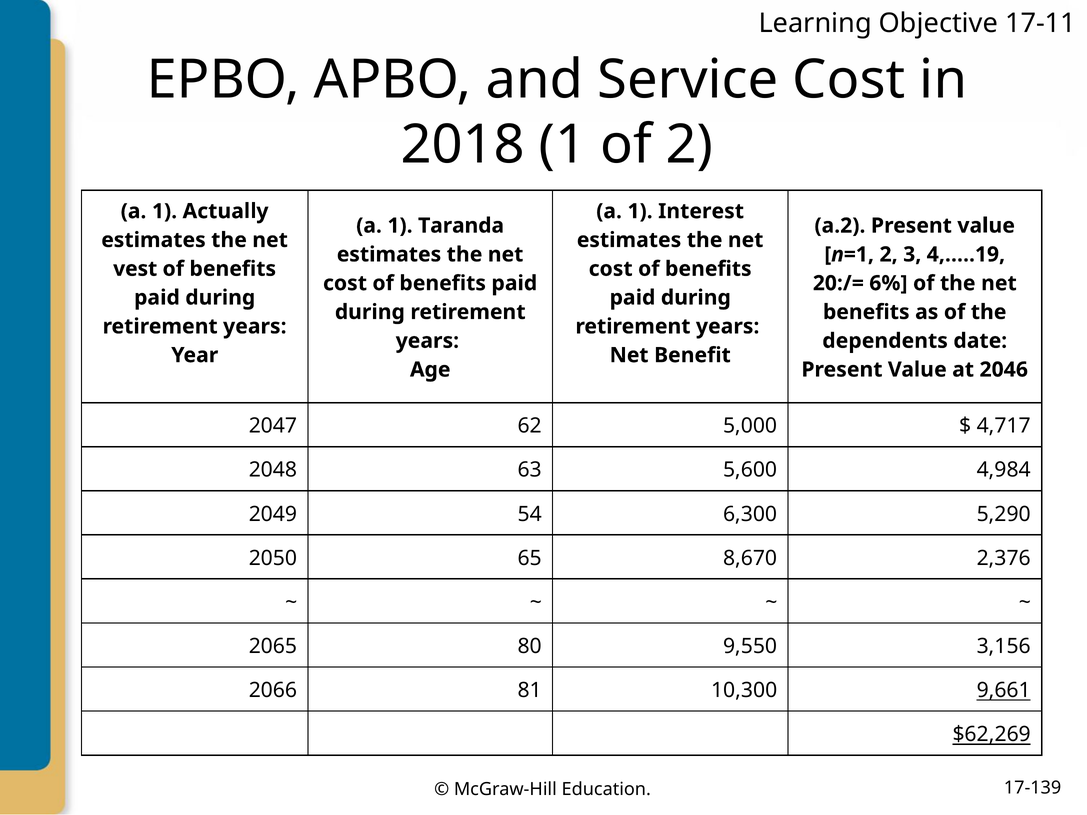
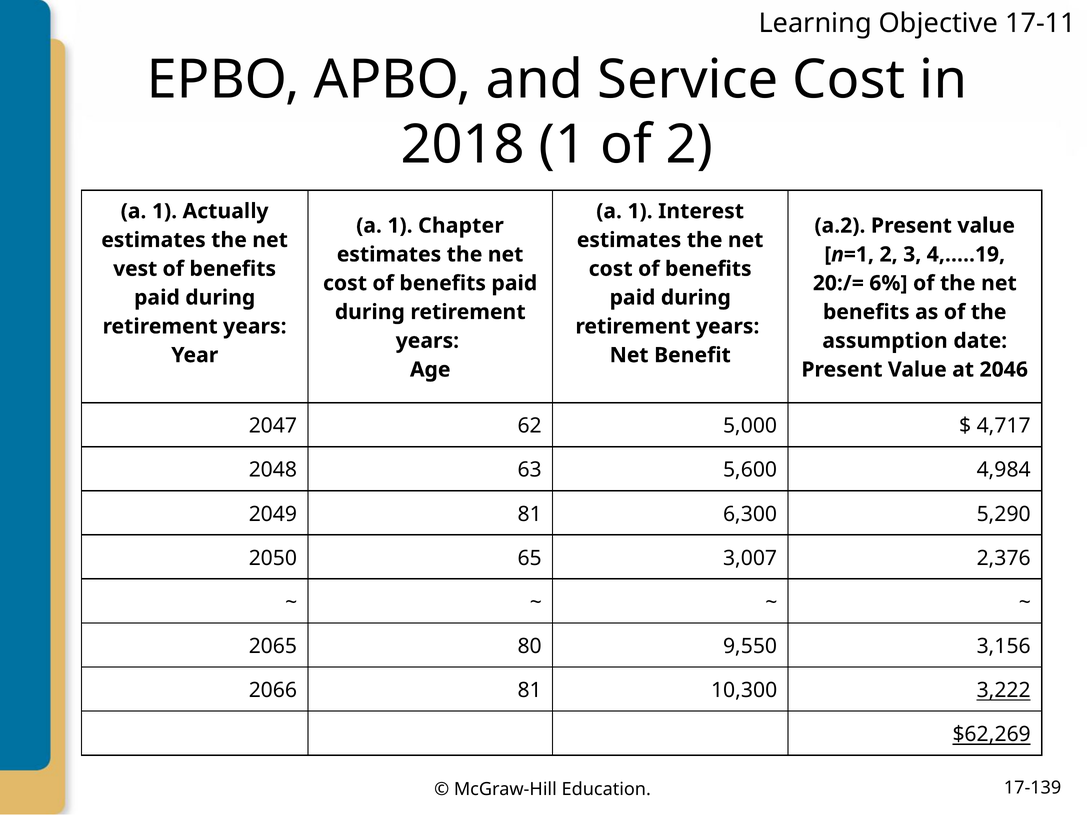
Taranda: Taranda -> Chapter
dependents: dependents -> assumption
2049 54: 54 -> 81
8,670: 8,670 -> 3,007
9,661: 9,661 -> 3,222
